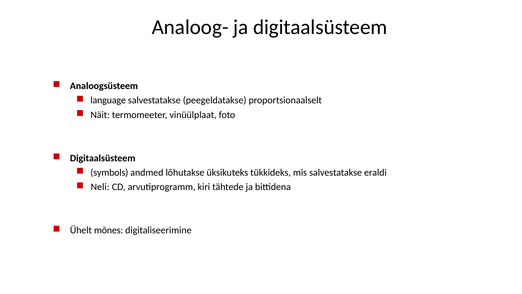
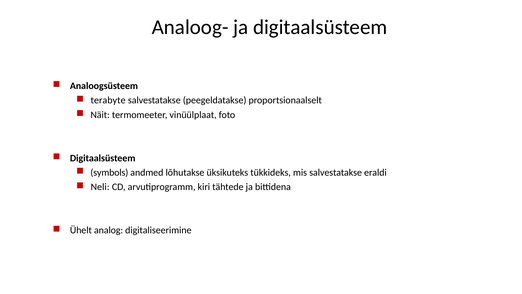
language: language -> terabyte
mõnes: mõnes -> analog
